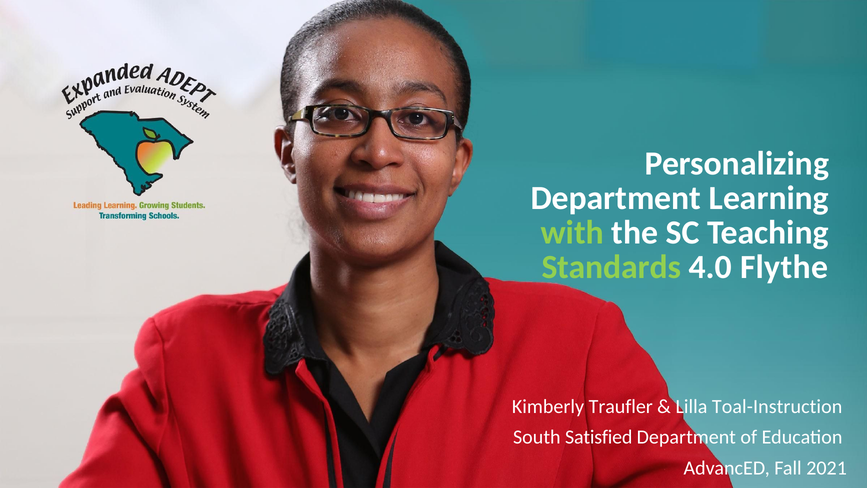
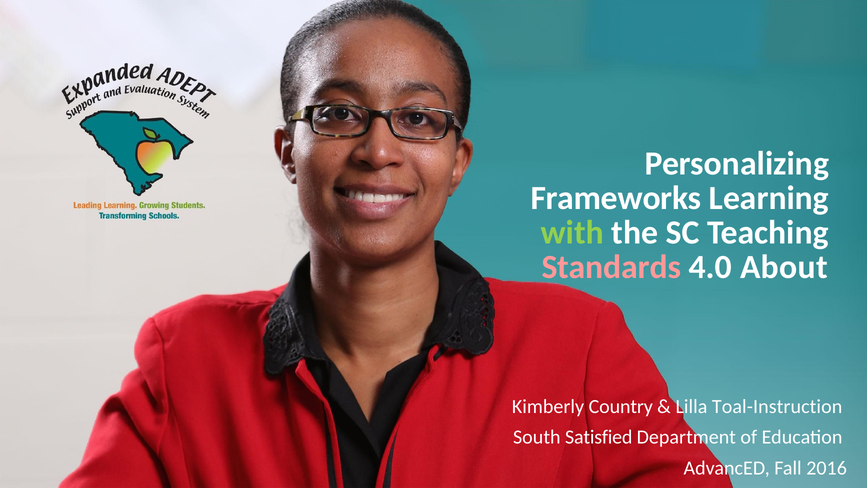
Department at (616, 198): Department -> Frameworks
Standards colour: light green -> pink
Flythe: Flythe -> About
Traufler: Traufler -> Country
2021: 2021 -> 2016
